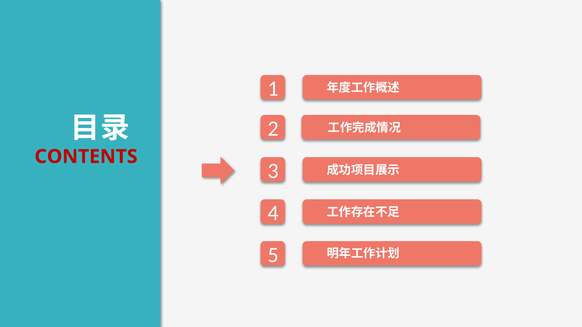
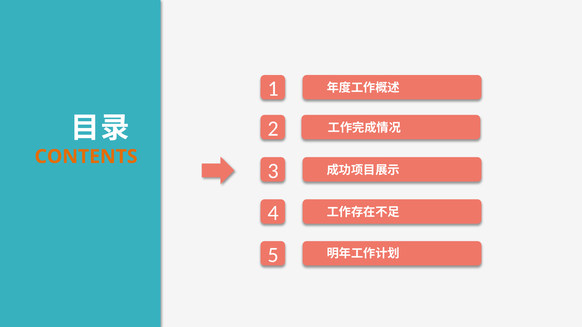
CONTENTS colour: red -> orange
